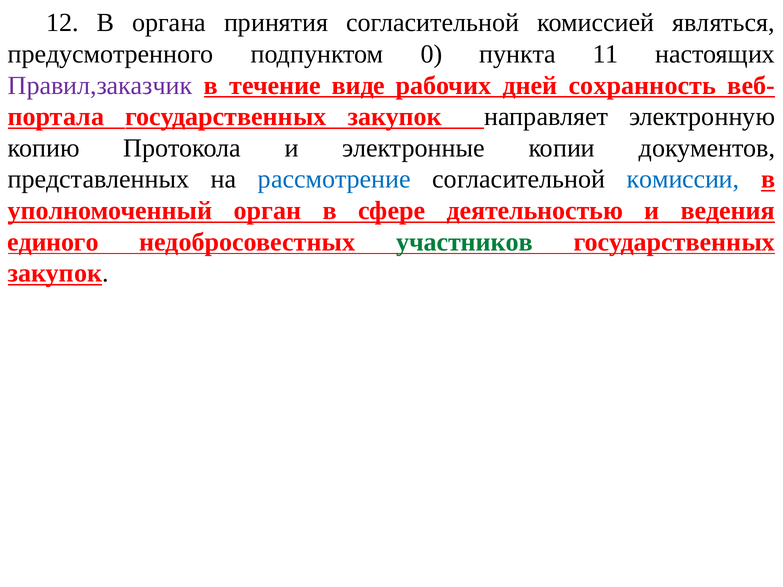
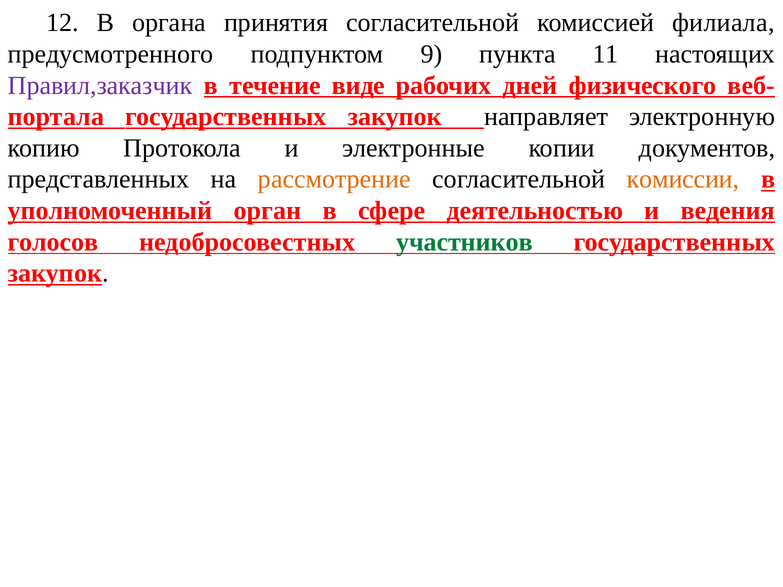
являться: являться -> филиала
0: 0 -> 9
сохранность: сохранность -> физического
рассмотрение colour: blue -> orange
комиссии colour: blue -> orange
единого: единого -> голосов
